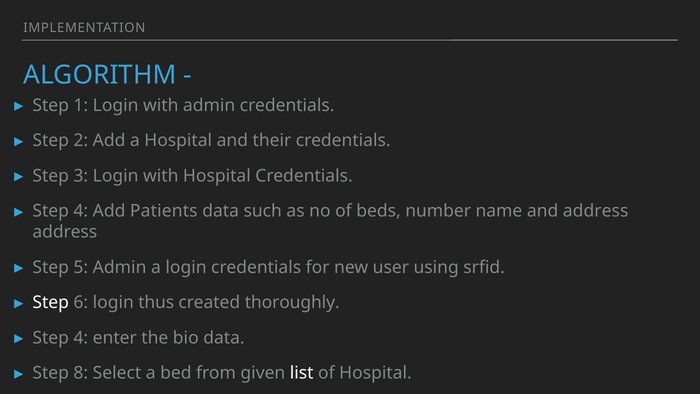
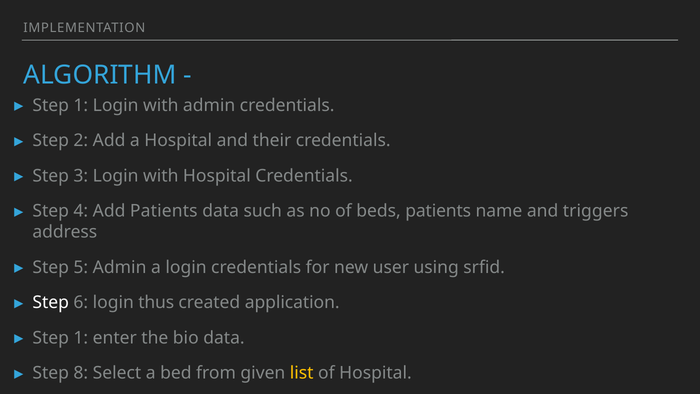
beds number: number -> patients
and address: address -> triggers
thoroughly: thoroughly -> application
4 at (81, 338): 4 -> 1
list colour: white -> yellow
